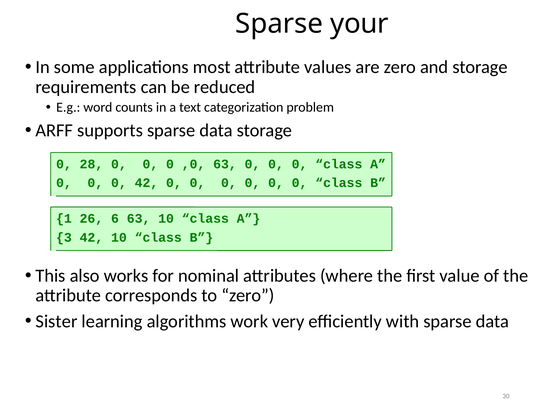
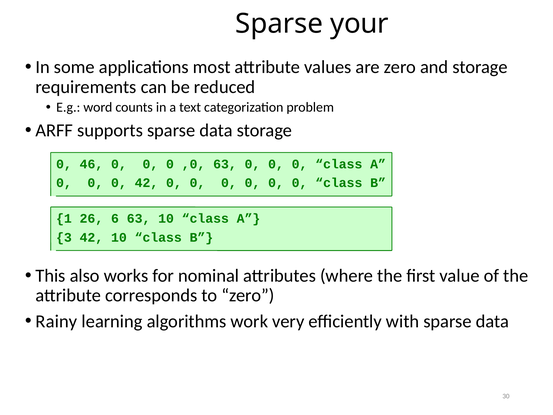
28: 28 -> 46
Sister: Sister -> Rainy
